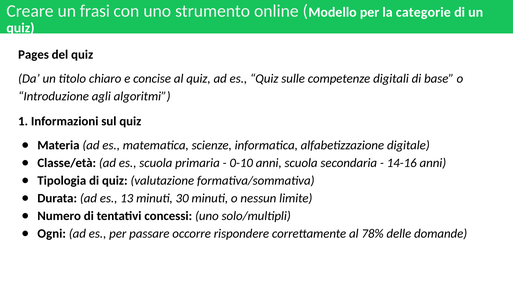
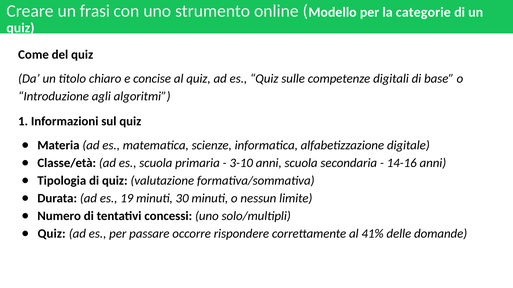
Pages: Pages -> Come
0-10: 0-10 -> 3-10
13: 13 -> 19
Ogni at (52, 234): Ogni -> Quiz
78%: 78% -> 41%
